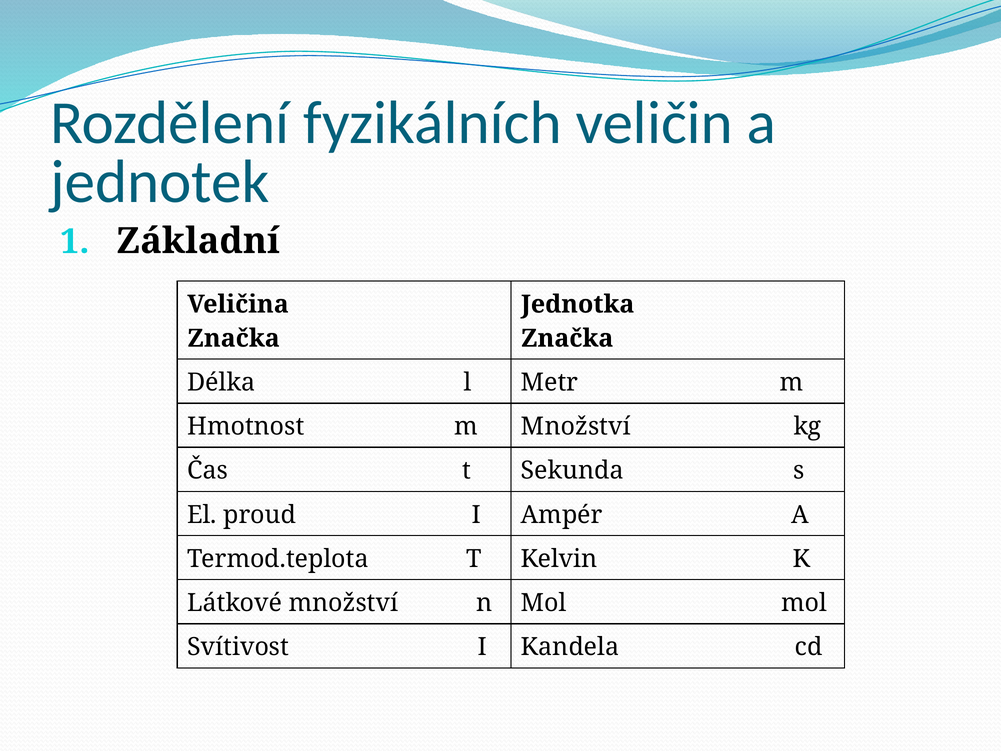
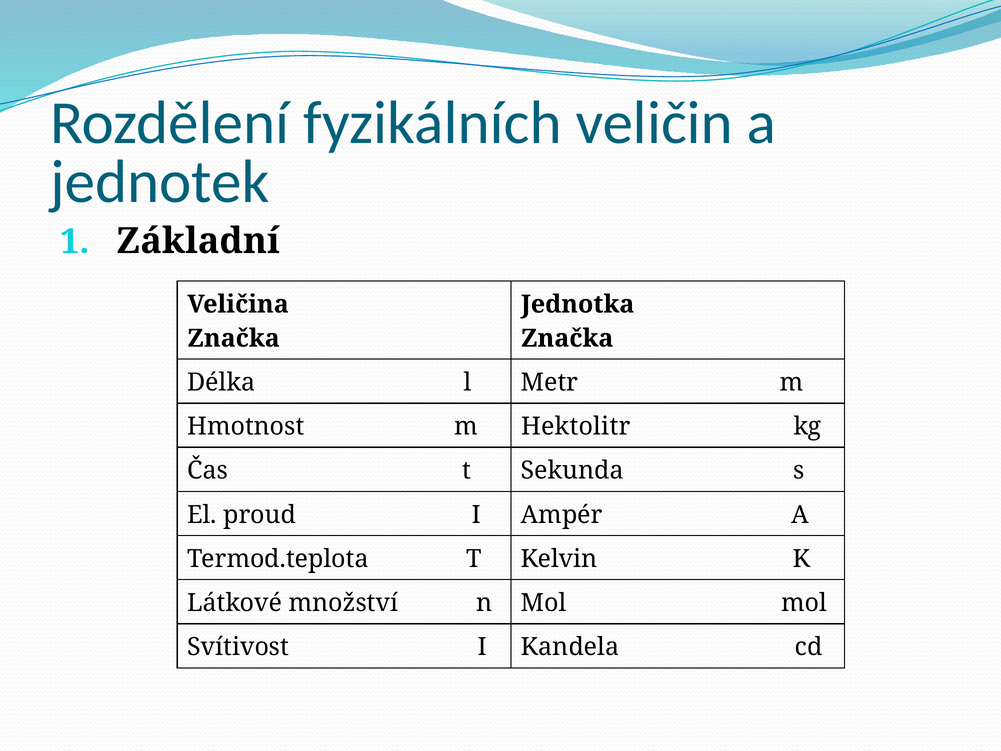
m Množství: Množství -> Hektolitr
